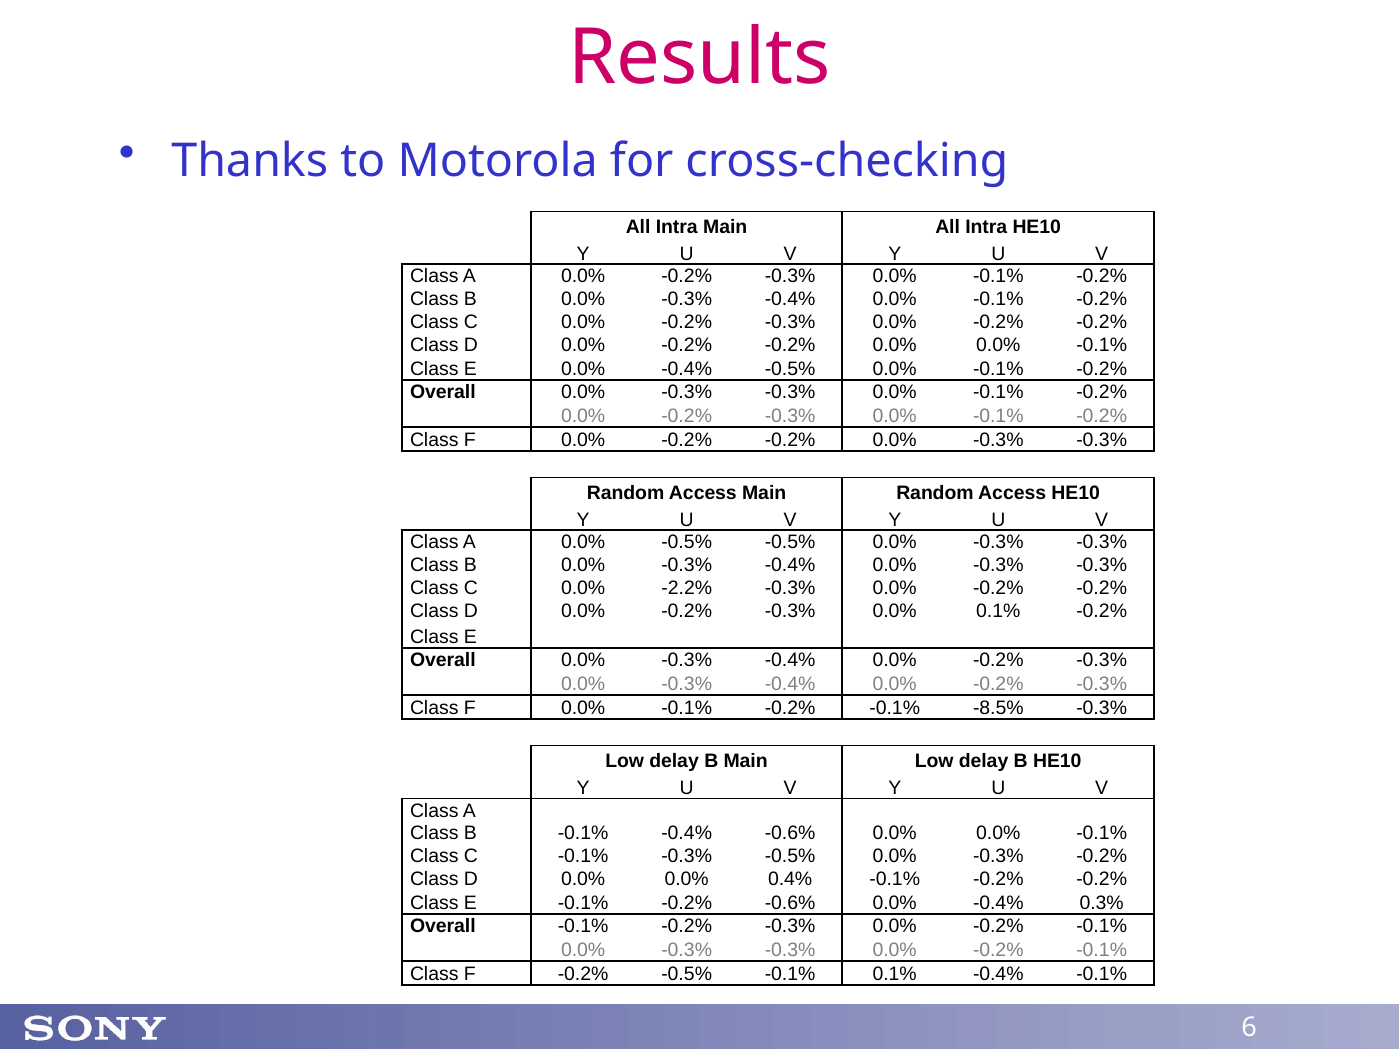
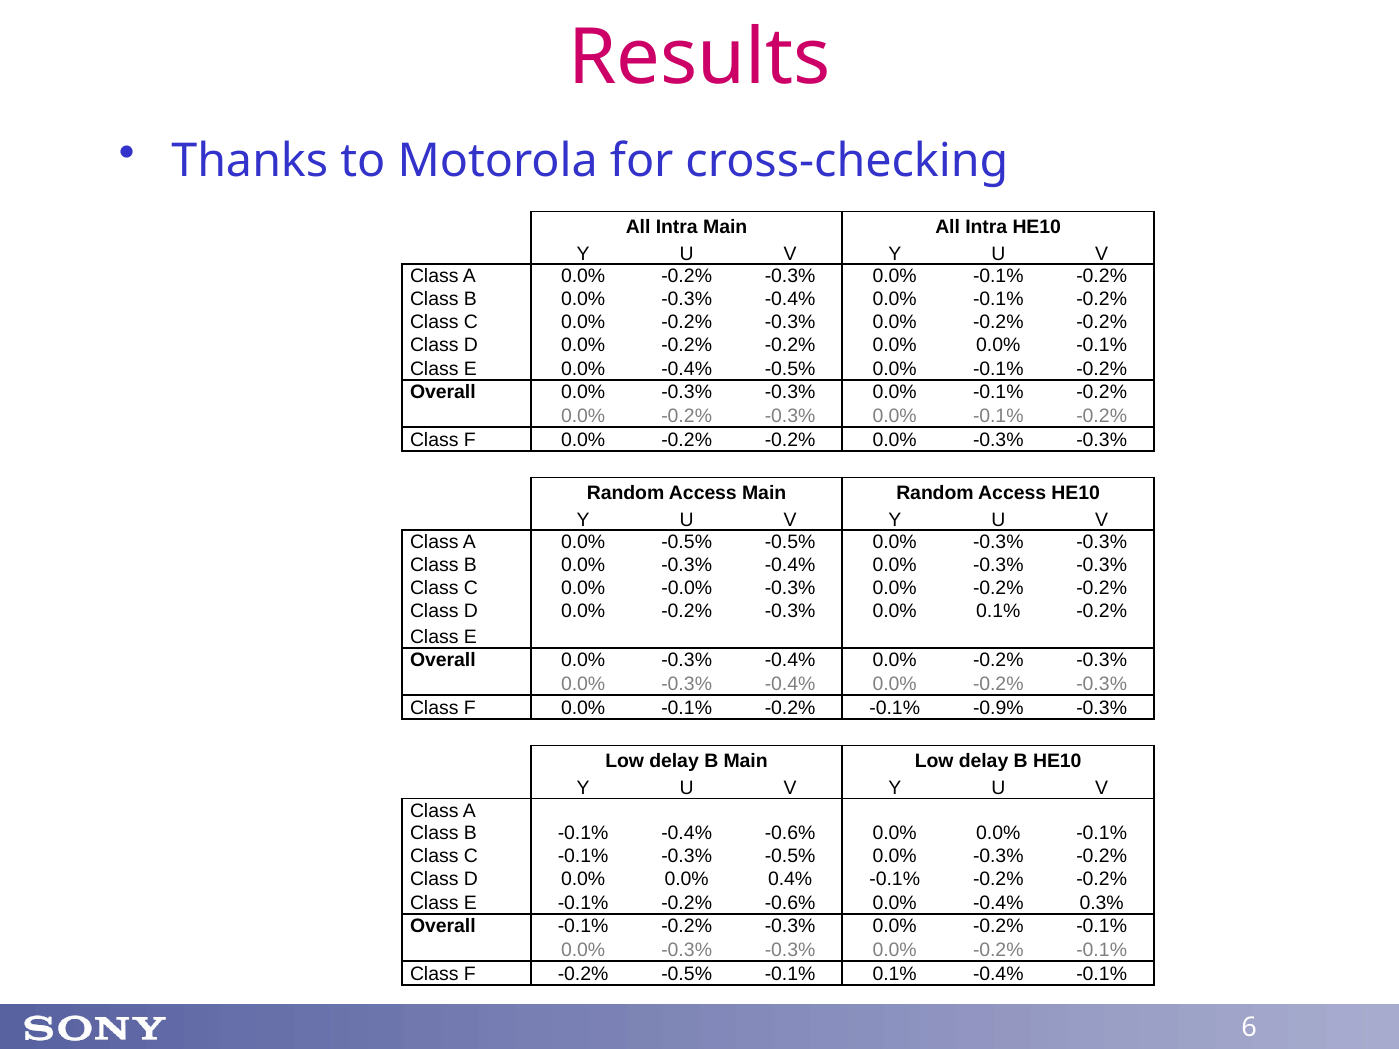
-2.2%: -2.2% -> -0.0%
-8.5%: -8.5% -> -0.9%
